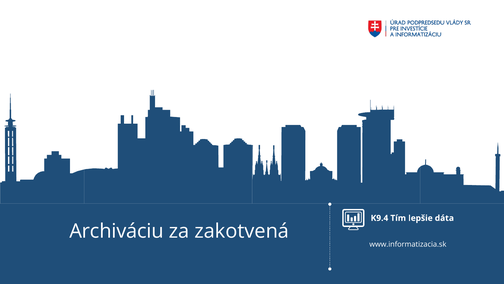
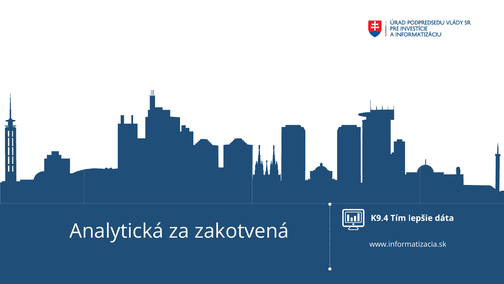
Archiváciu: Archiváciu -> Analytická
